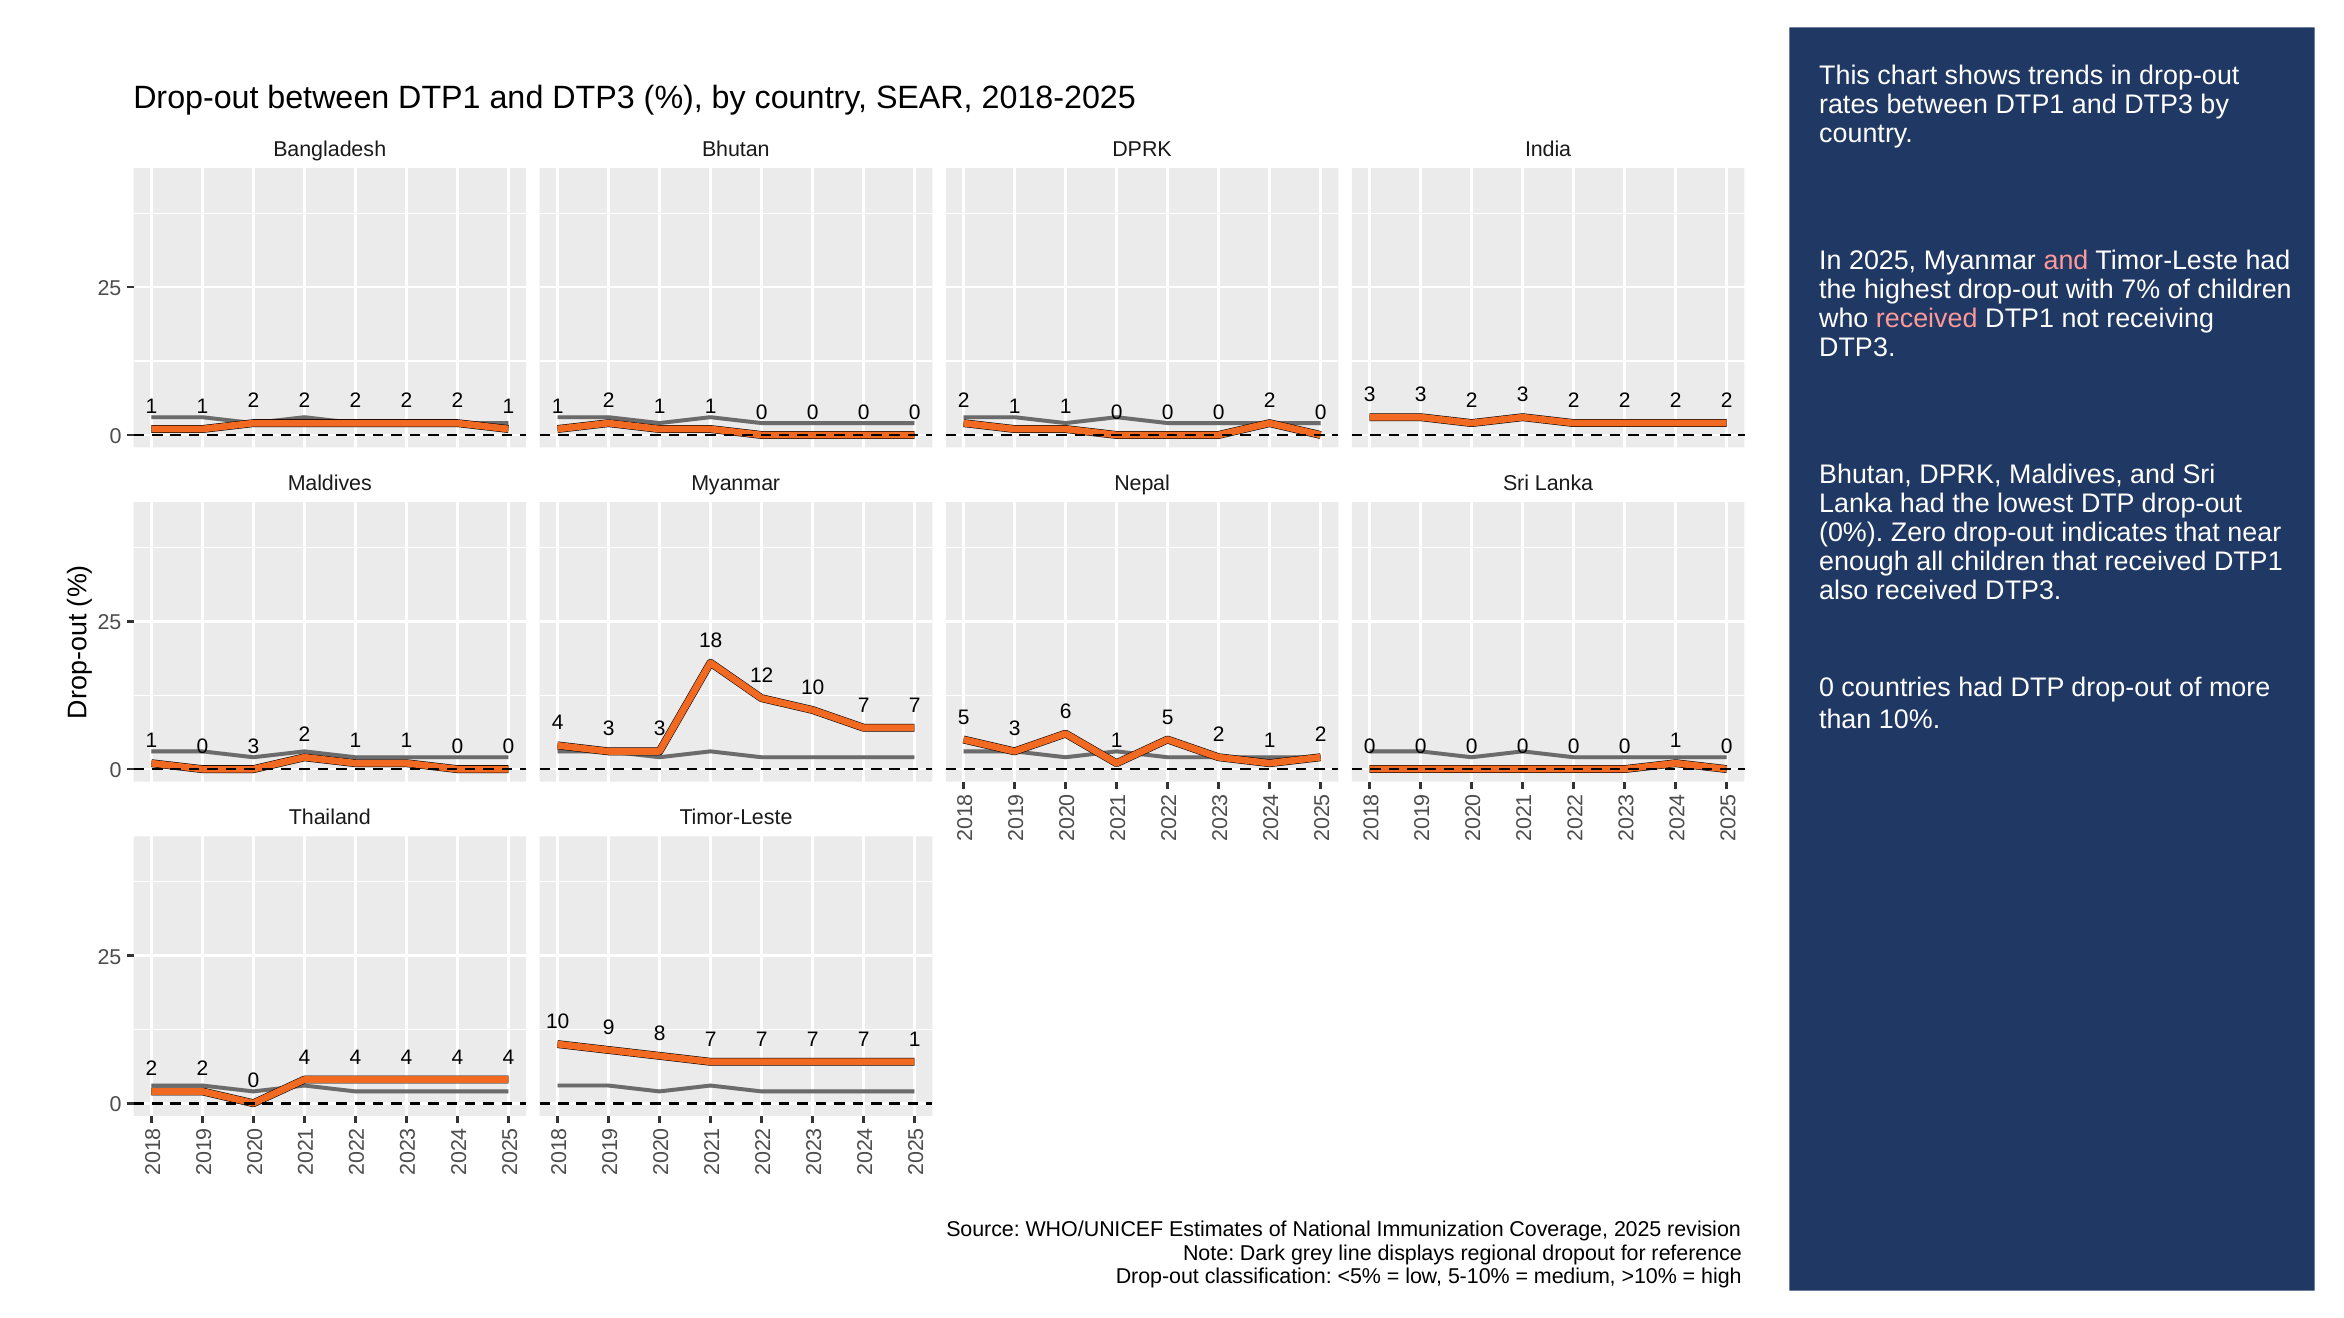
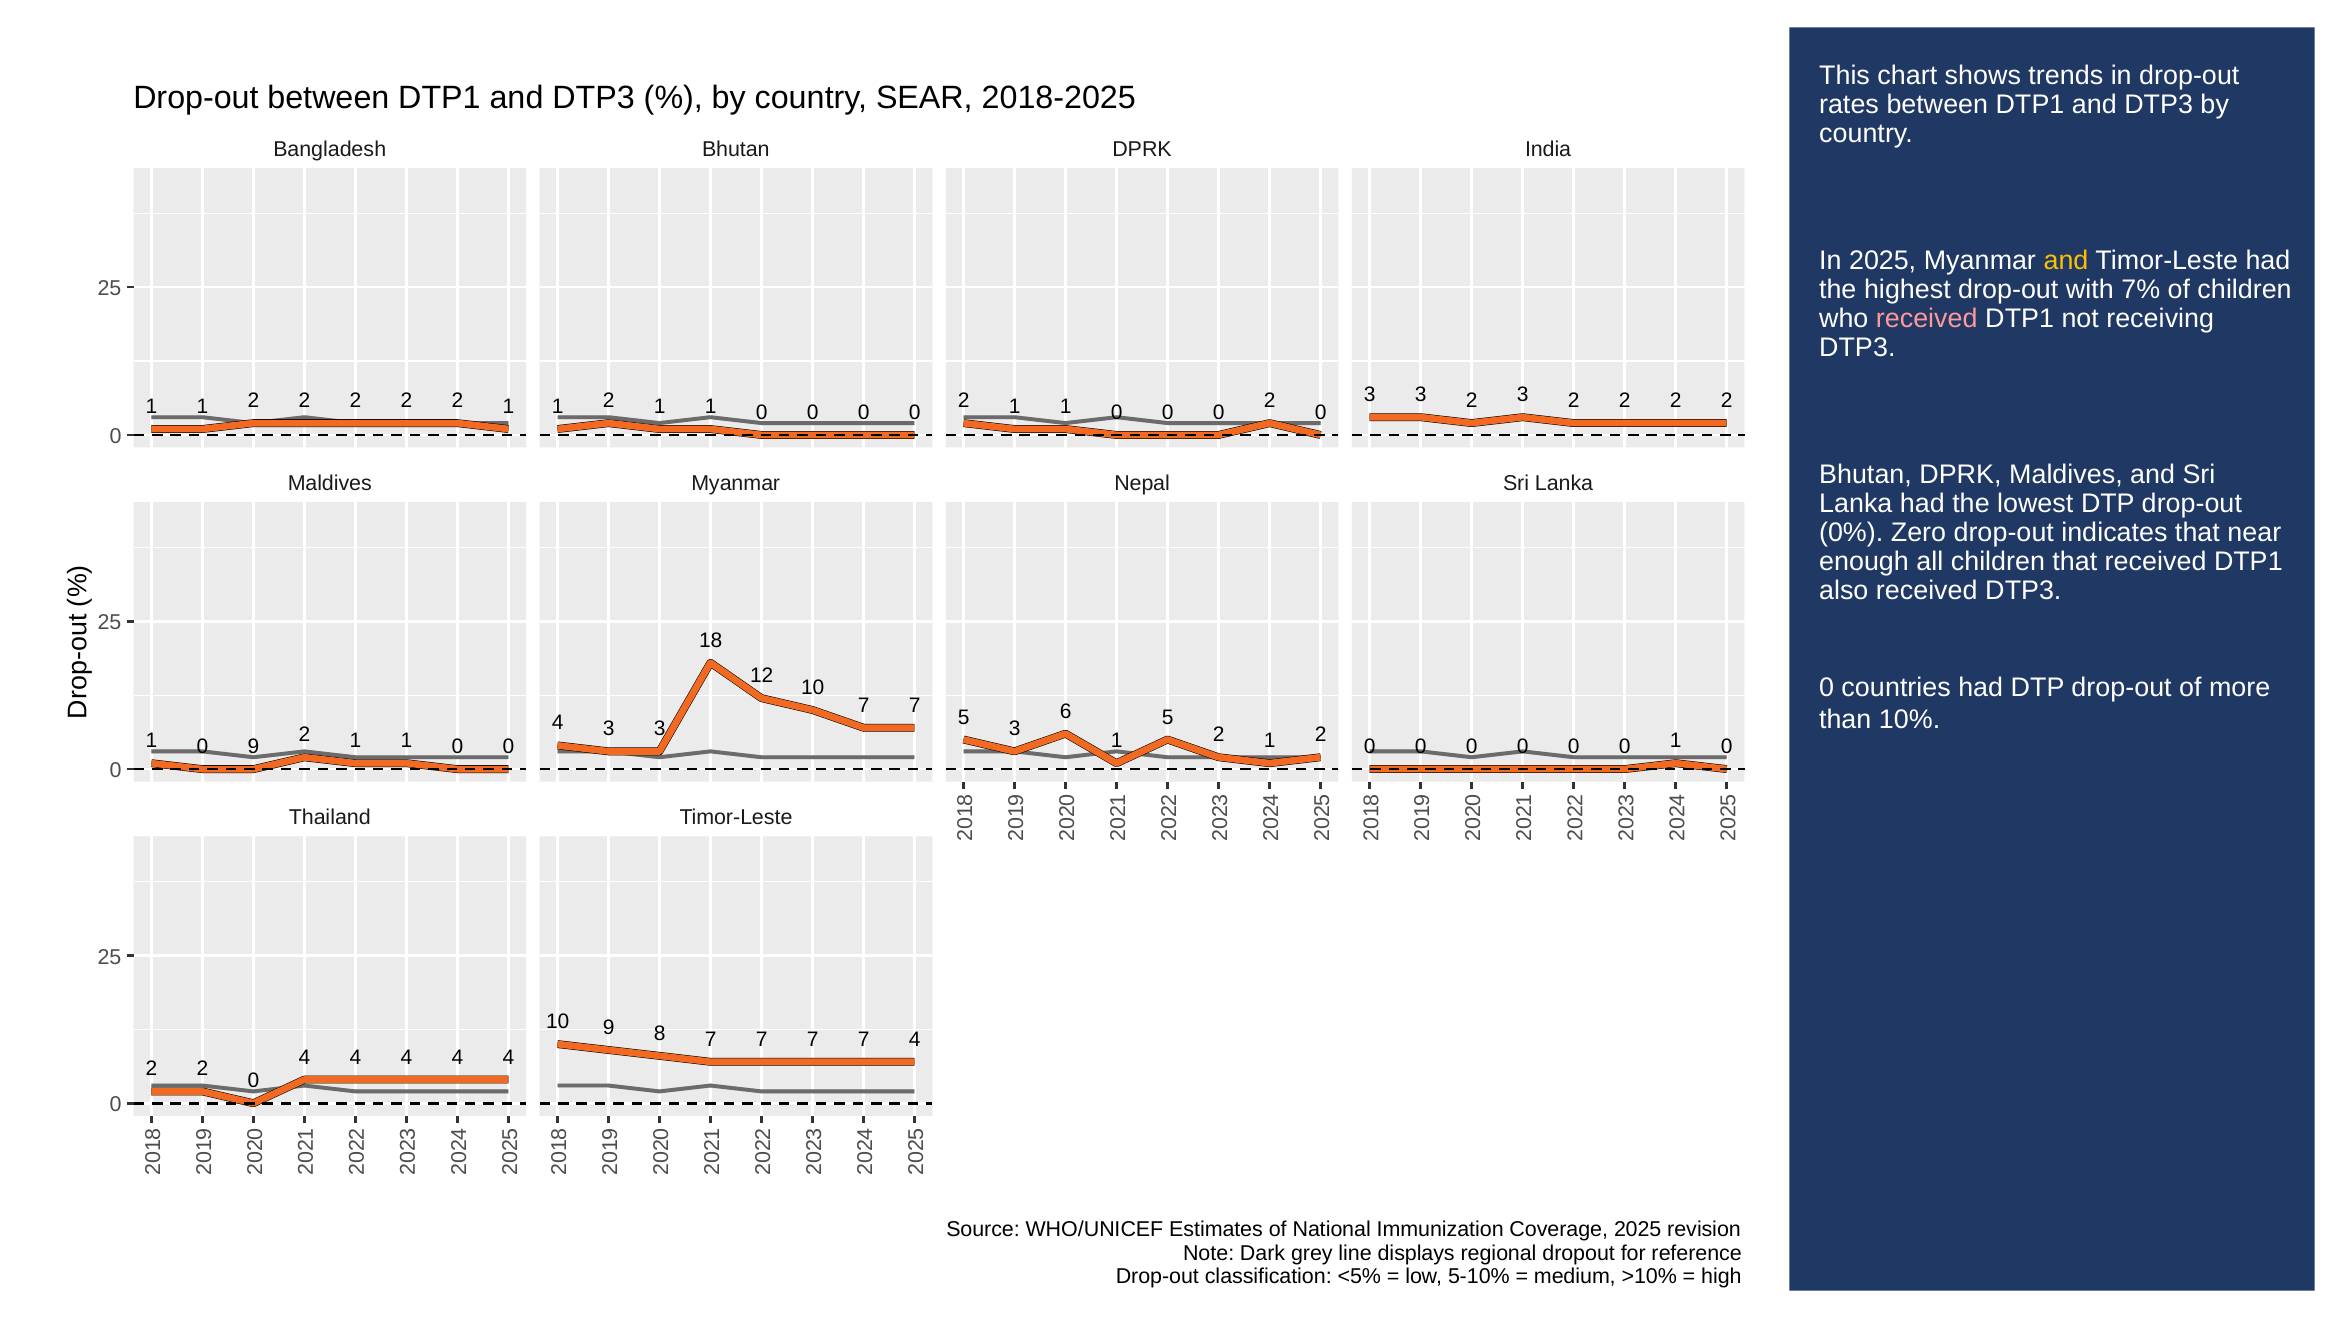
and at (2066, 261) colour: pink -> yellow
0 3: 3 -> 9
7 1: 1 -> 4
